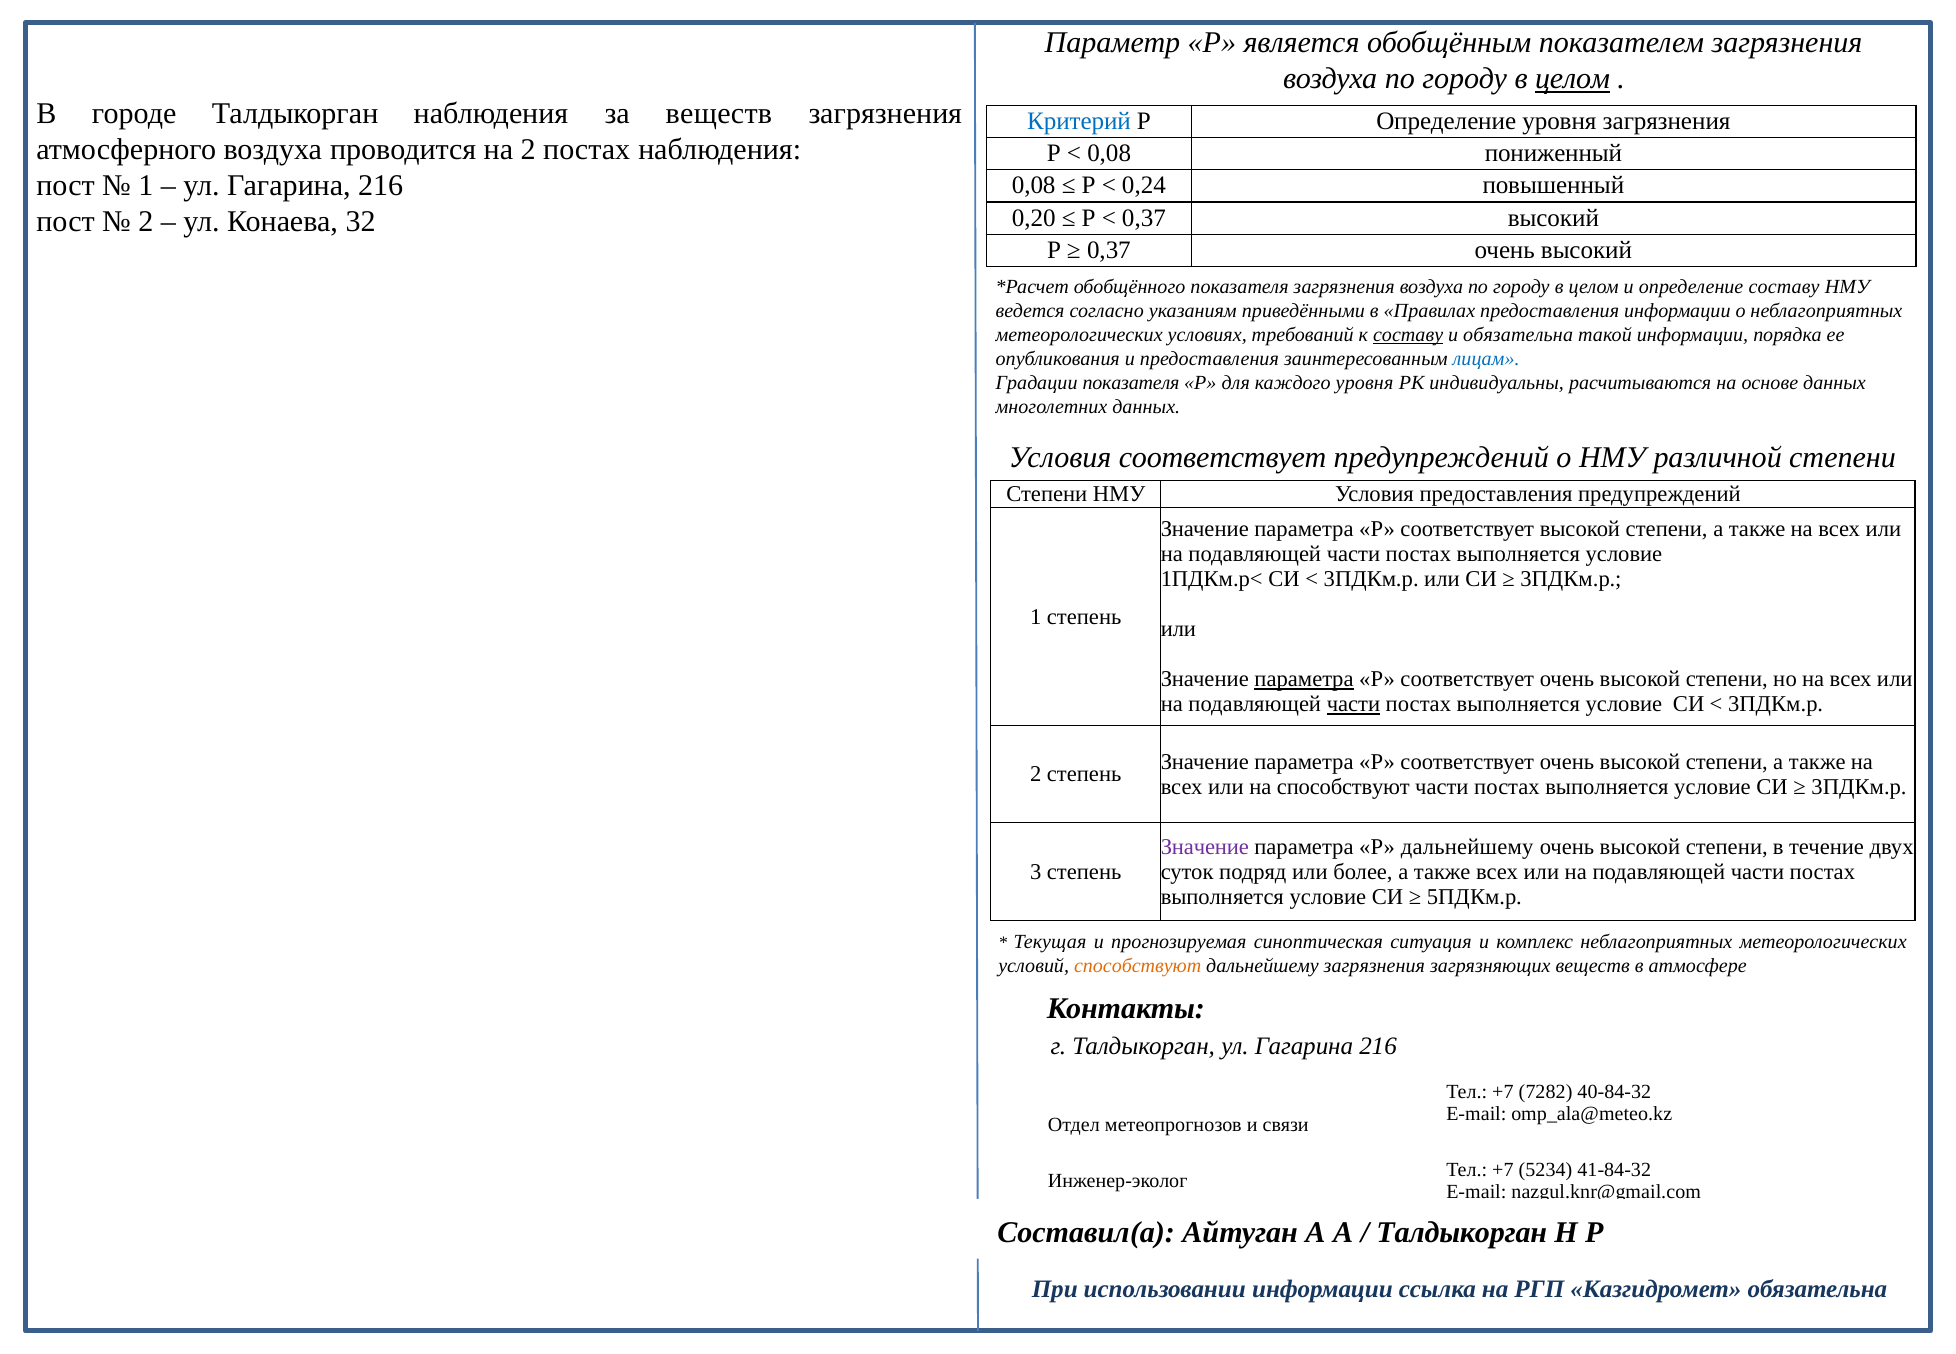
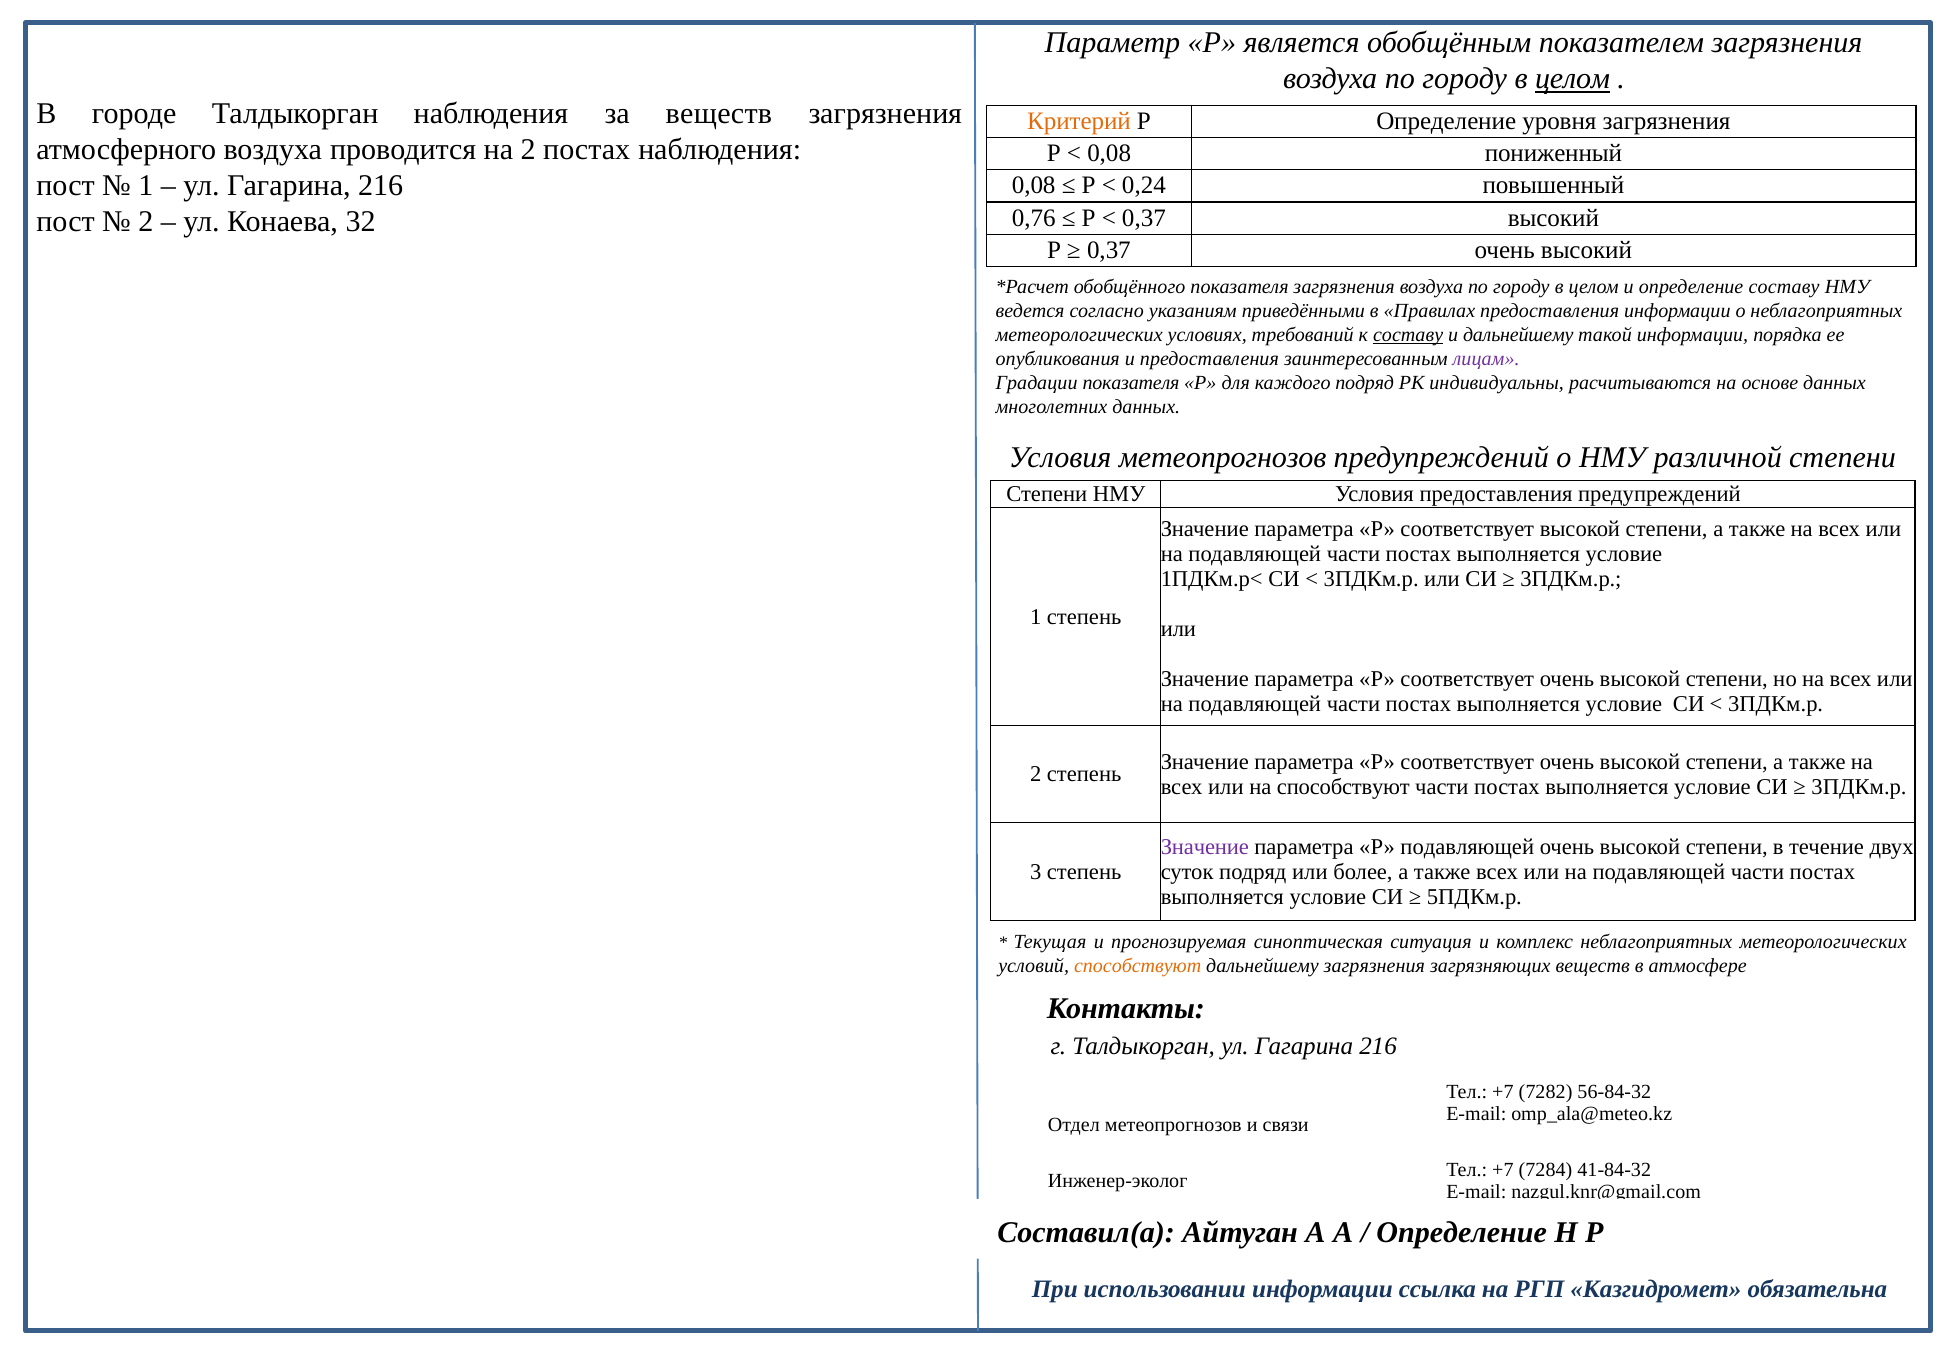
Критерий colour: blue -> orange
0,20: 0,20 -> 0,76
и обязательна: обязательна -> дальнейшему
лицам colour: blue -> purple
каждого уровня: уровня -> подряд
Условия соответствует: соответствует -> метеопрогнозов
параметра at (1304, 679) underline: present -> none
части at (1353, 704) underline: present -> none
Р дальнейшему: дальнейшему -> подавляющей
40-84-32: 40-84-32 -> 56-84-32
5234: 5234 -> 7284
Талдыкорган at (1462, 1233): Талдыкорган -> Определение
